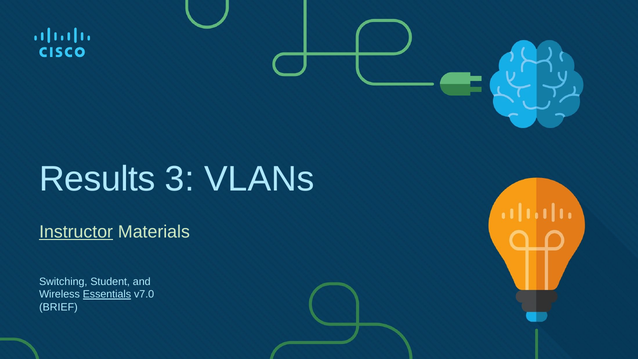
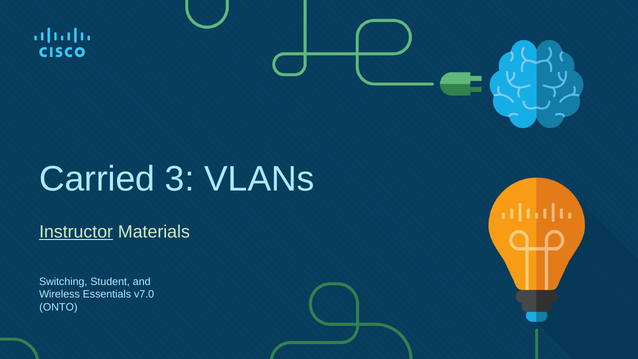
Results: Results -> Carried
Essentials underline: present -> none
BRIEF: BRIEF -> ONTO
